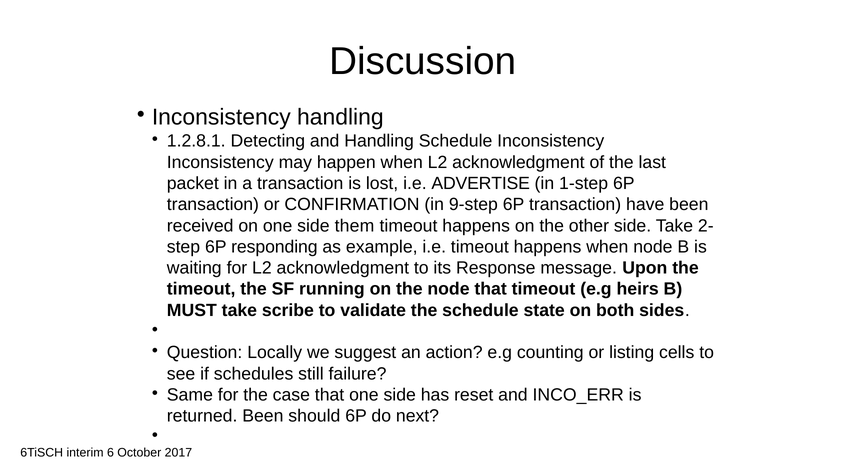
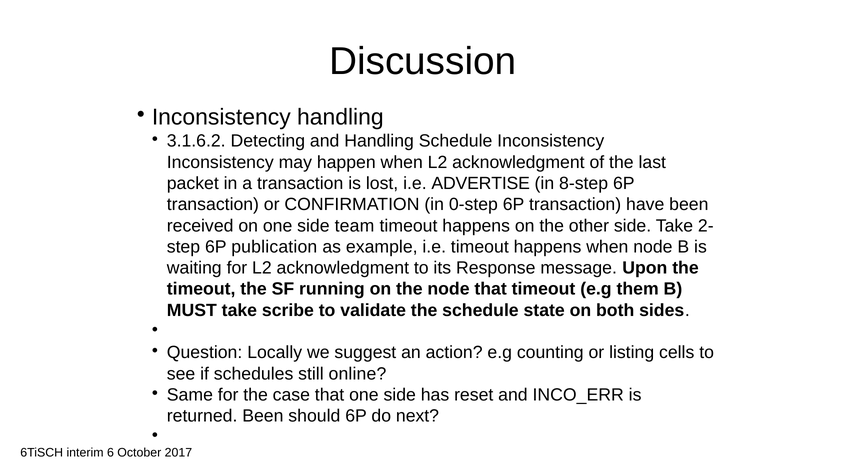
1.2.8.1: 1.2.8.1 -> 3.1.6.2
1-step: 1-step -> 8-step
9-step: 9-step -> 0-step
them: them -> team
responding: responding -> publication
heirs: heirs -> them
failure: failure -> online
